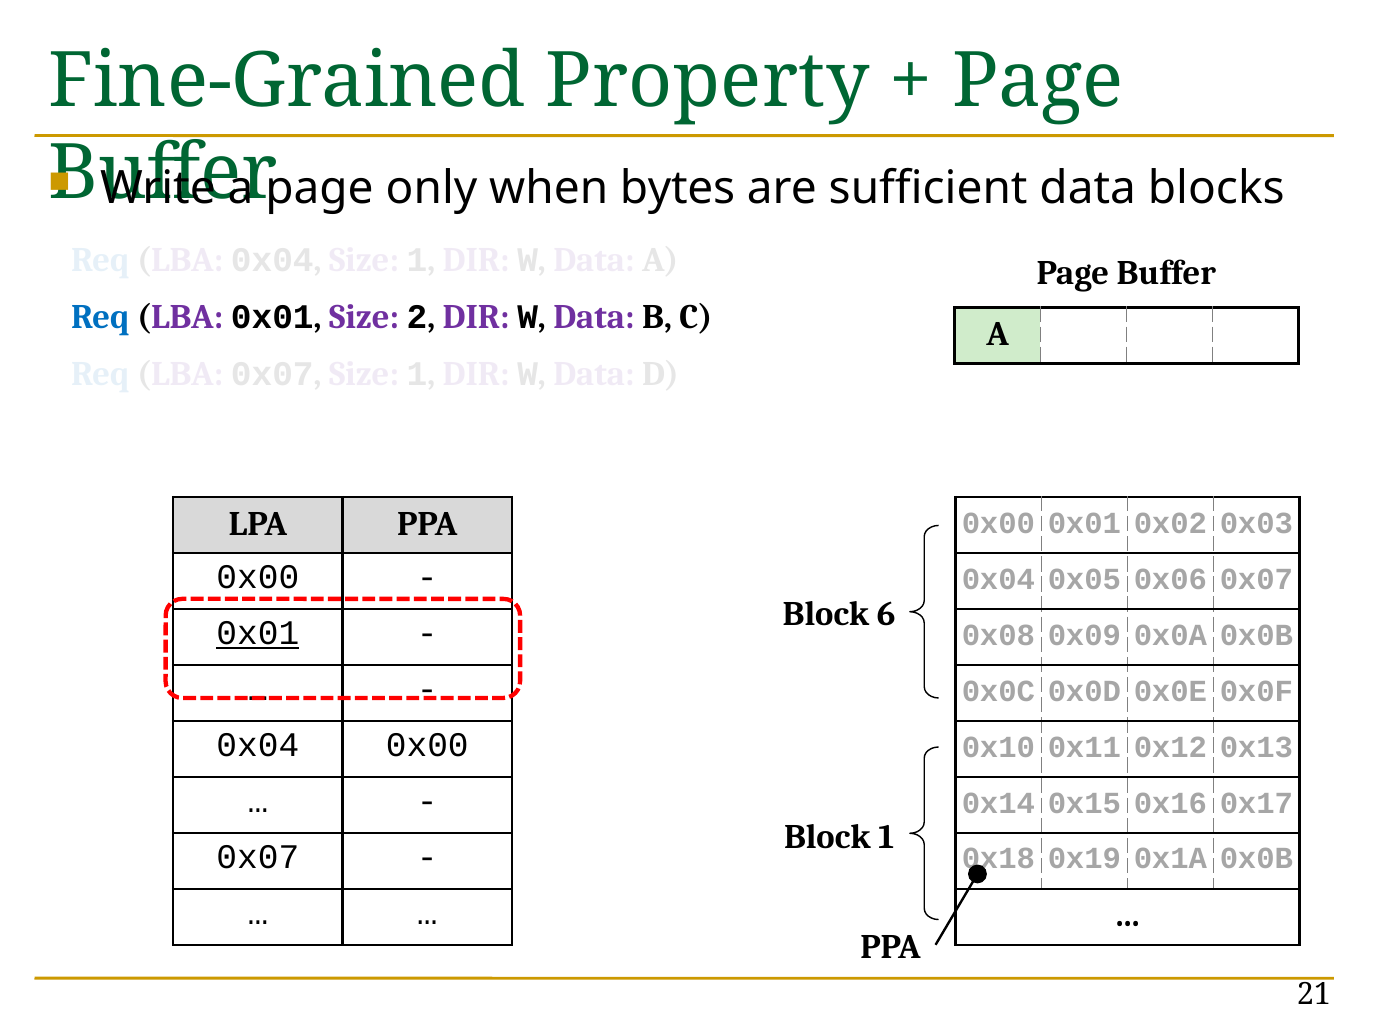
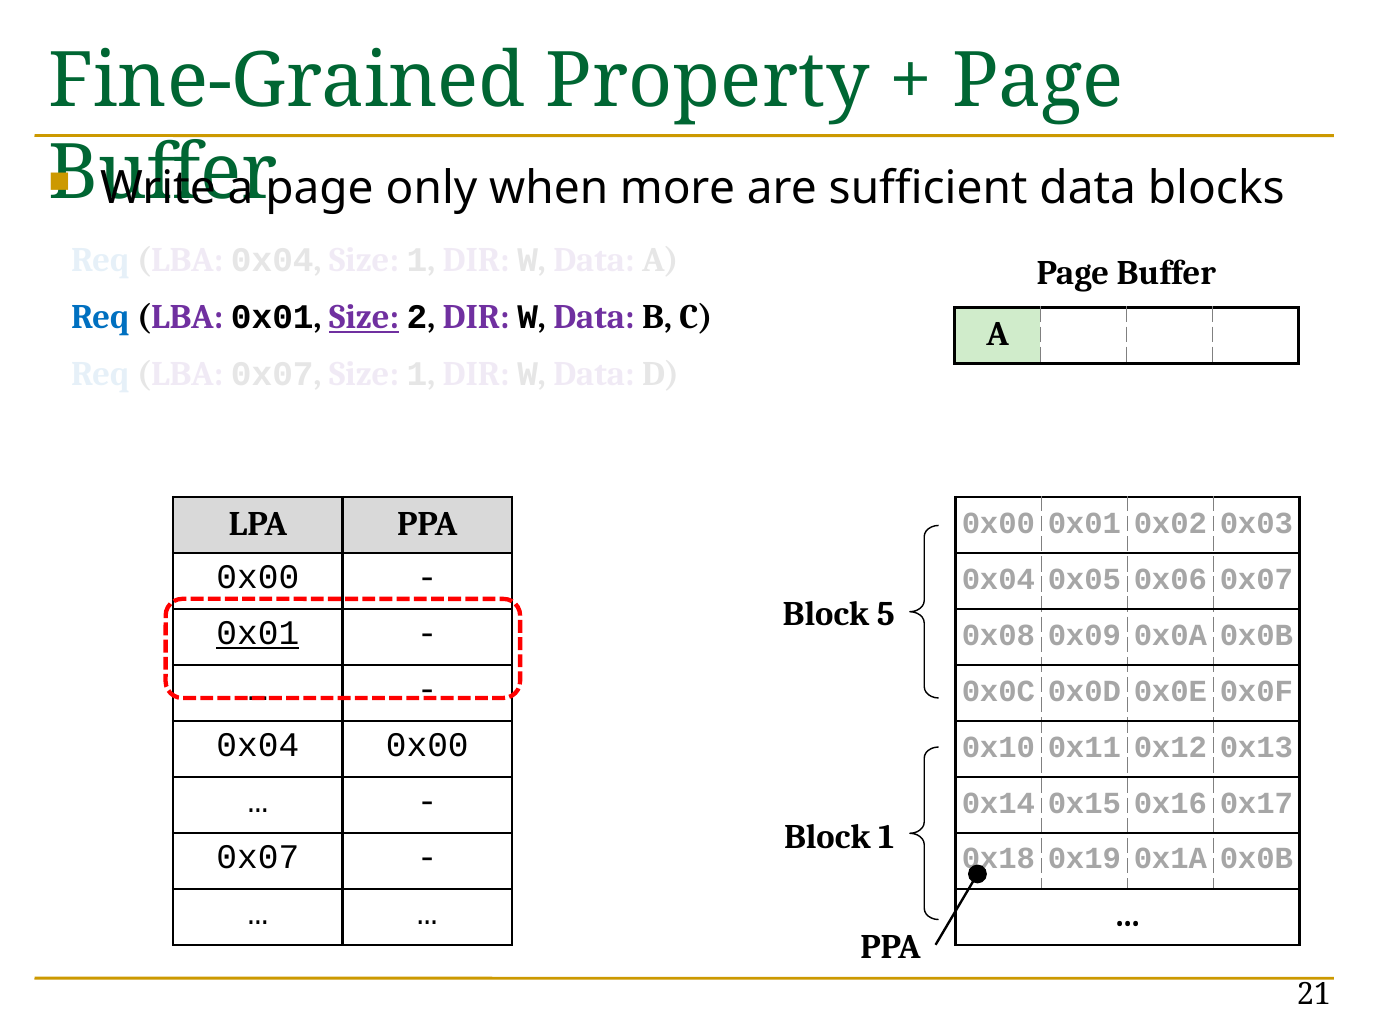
bytes: bytes -> more
Size at (364, 317) underline: none -> present
6: 6 -> 5
